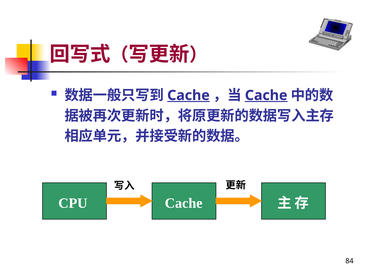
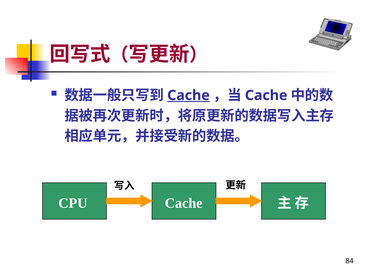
Cache at (266, 95) underline: present -> none
